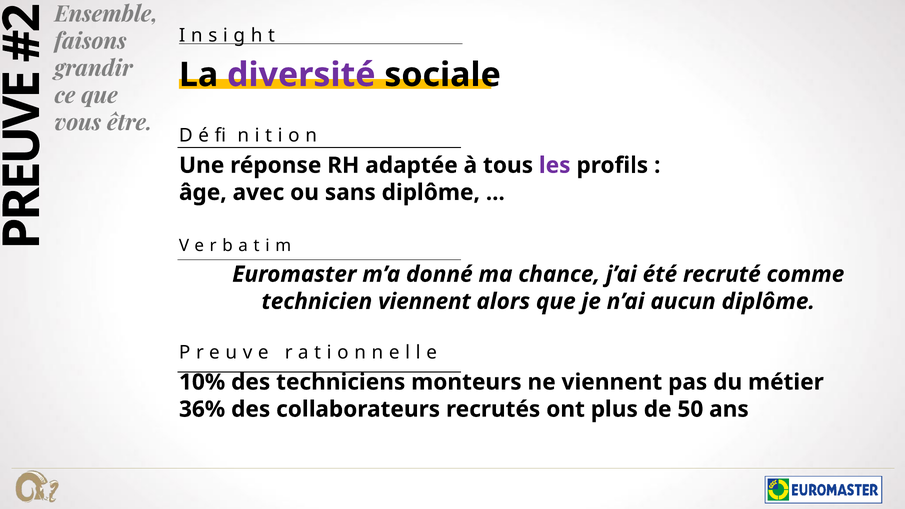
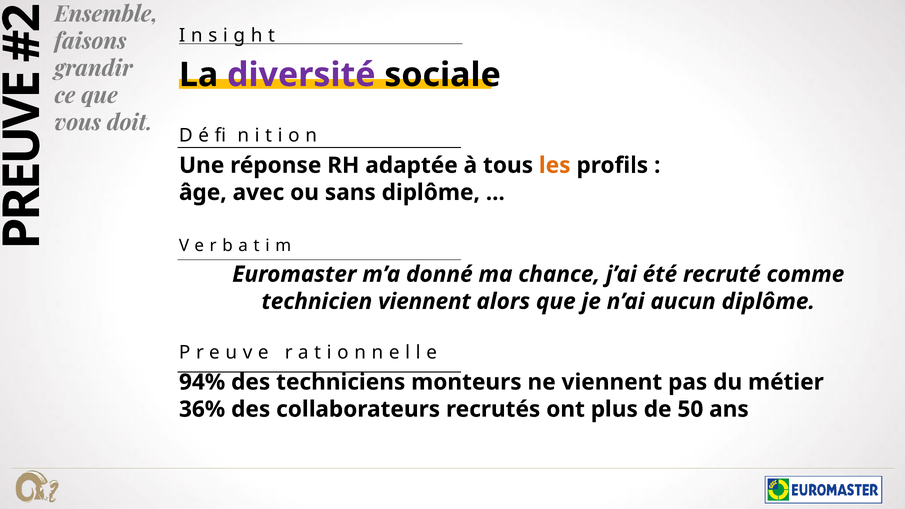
être: être -> doit
les colour: purple -> orange
10%: 10% -> 94%
